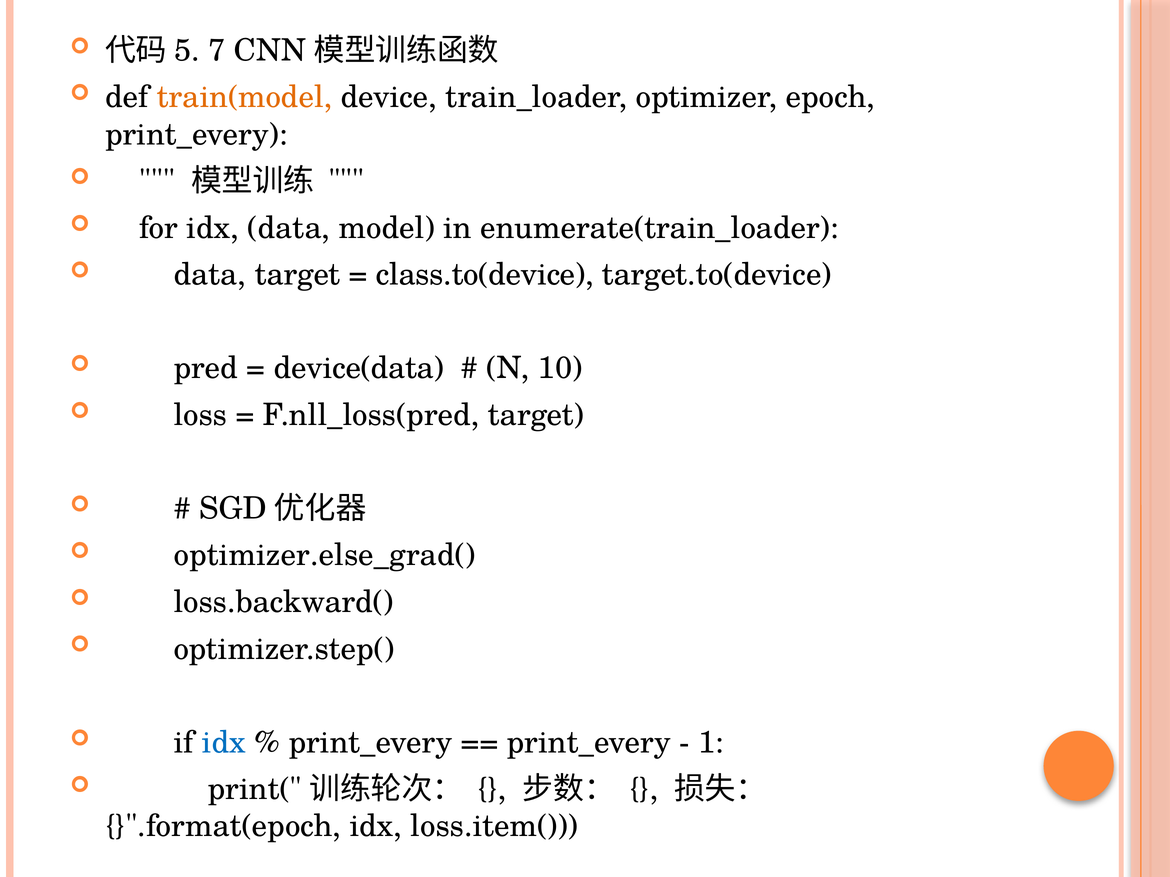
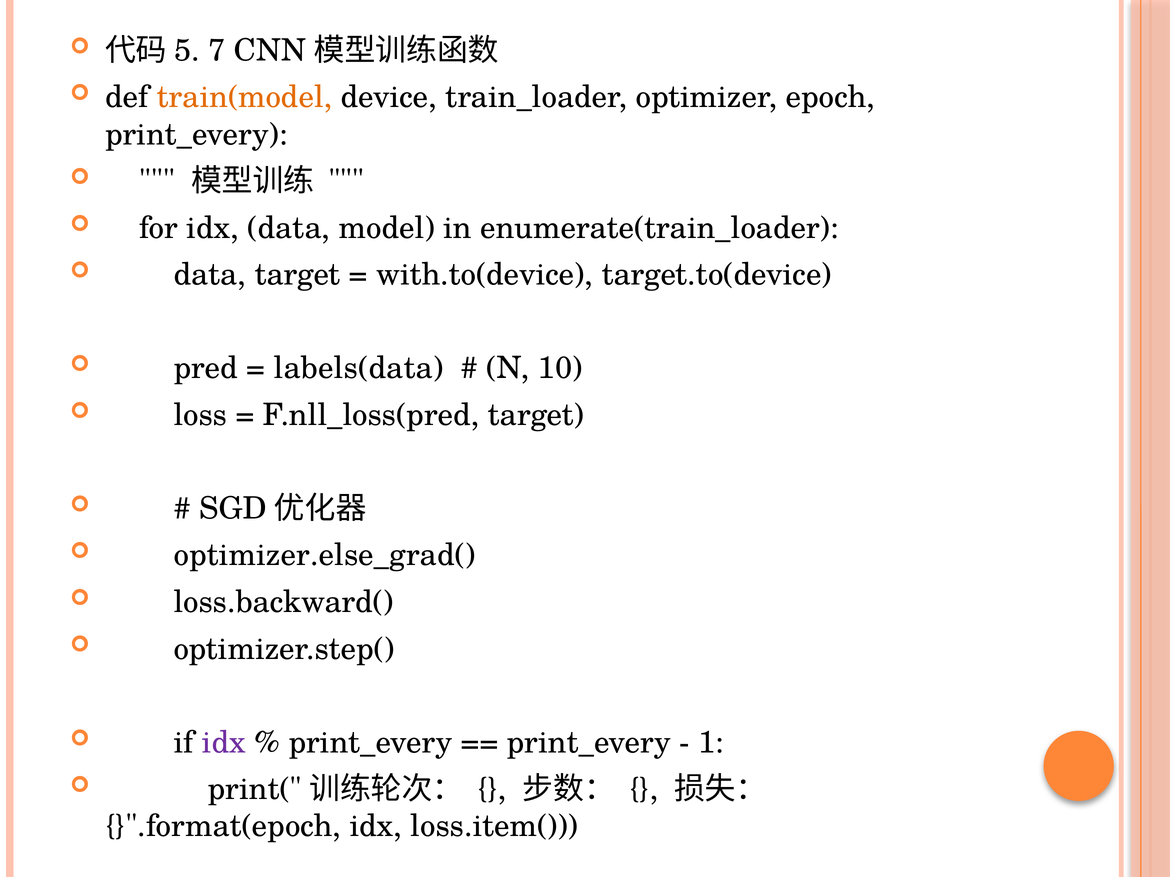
class.to(device: class.to(device -> with.to(device
device(data: device(data -> labels(data
idx at (224, 743) colour: blue -> purple
